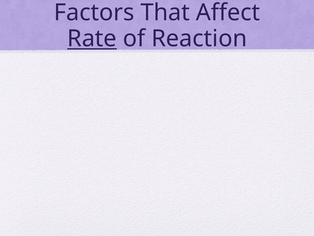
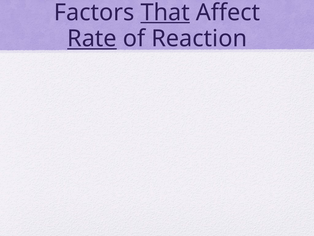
That underline: none -> present
